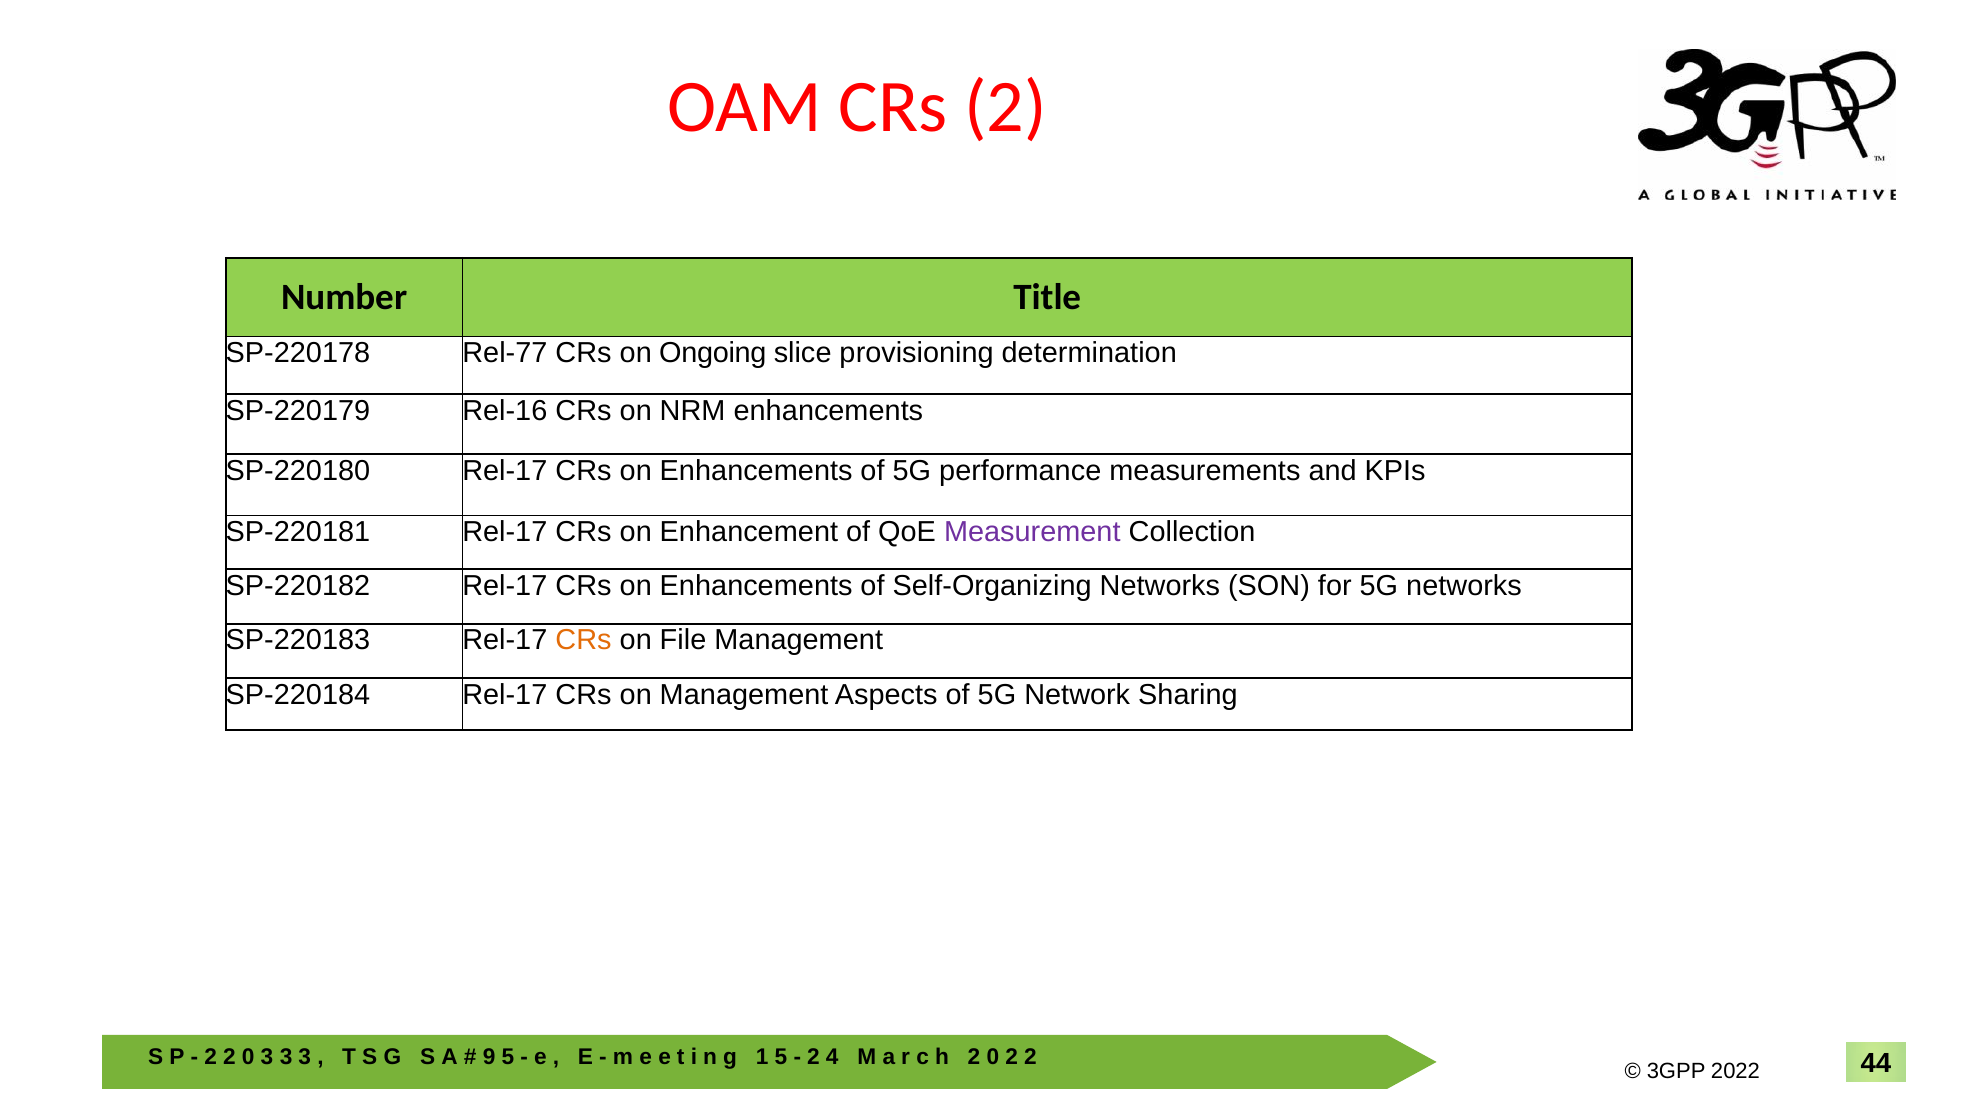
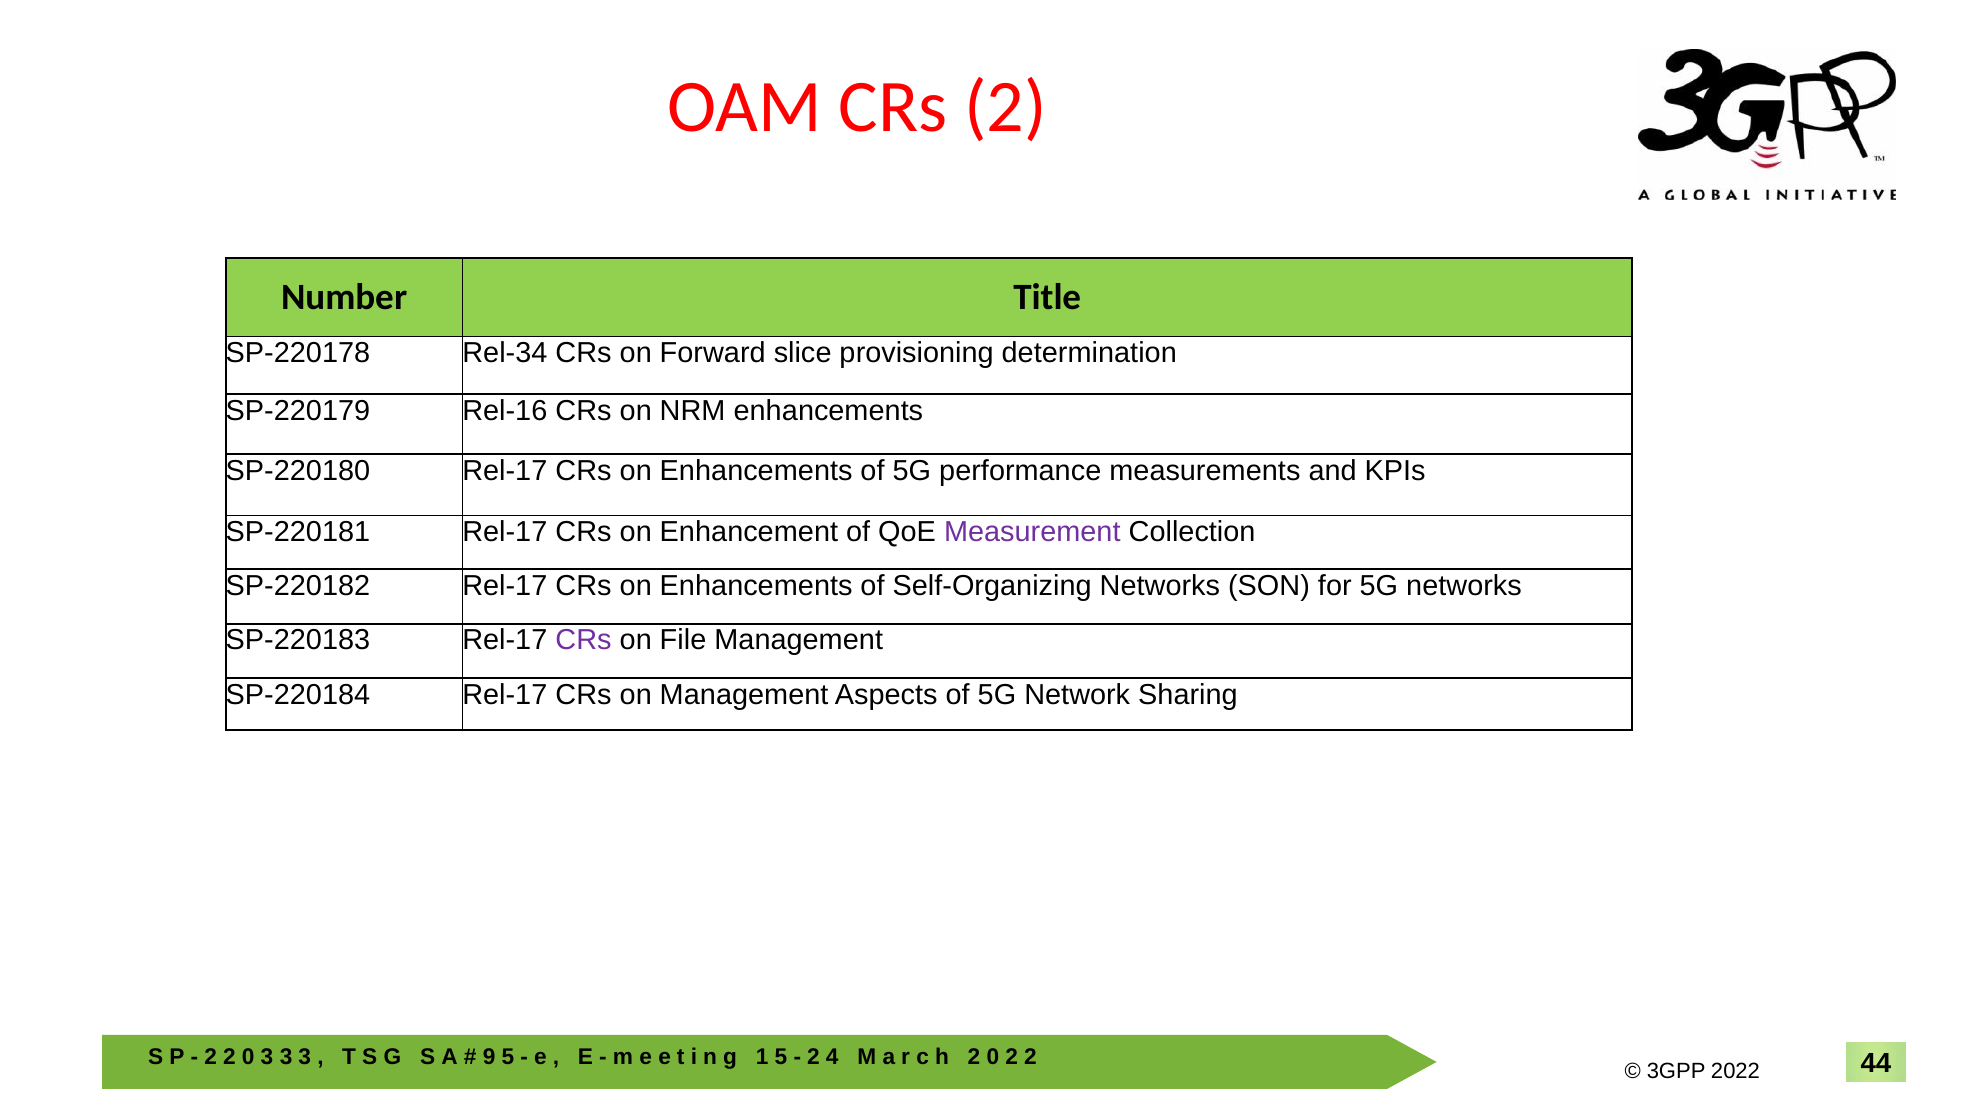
Rel-77: Rel-77 -> Rel-34
Ongoing: Ongoing -> Forward
CRs at (584, 640) colour: orange -> purple
